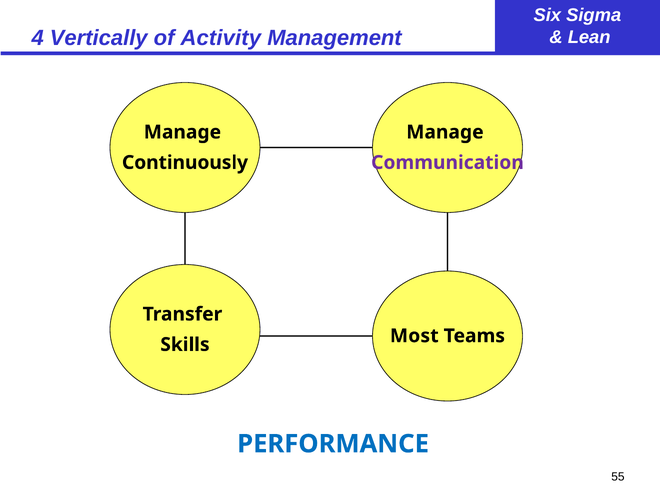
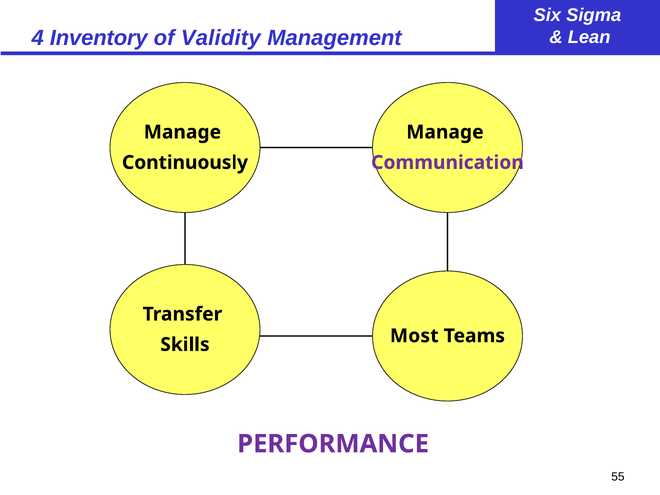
Vertically: Vertically -> Inventory
Activity: Activity -> Validity
PERFORMANCE colour: blue -> purple
